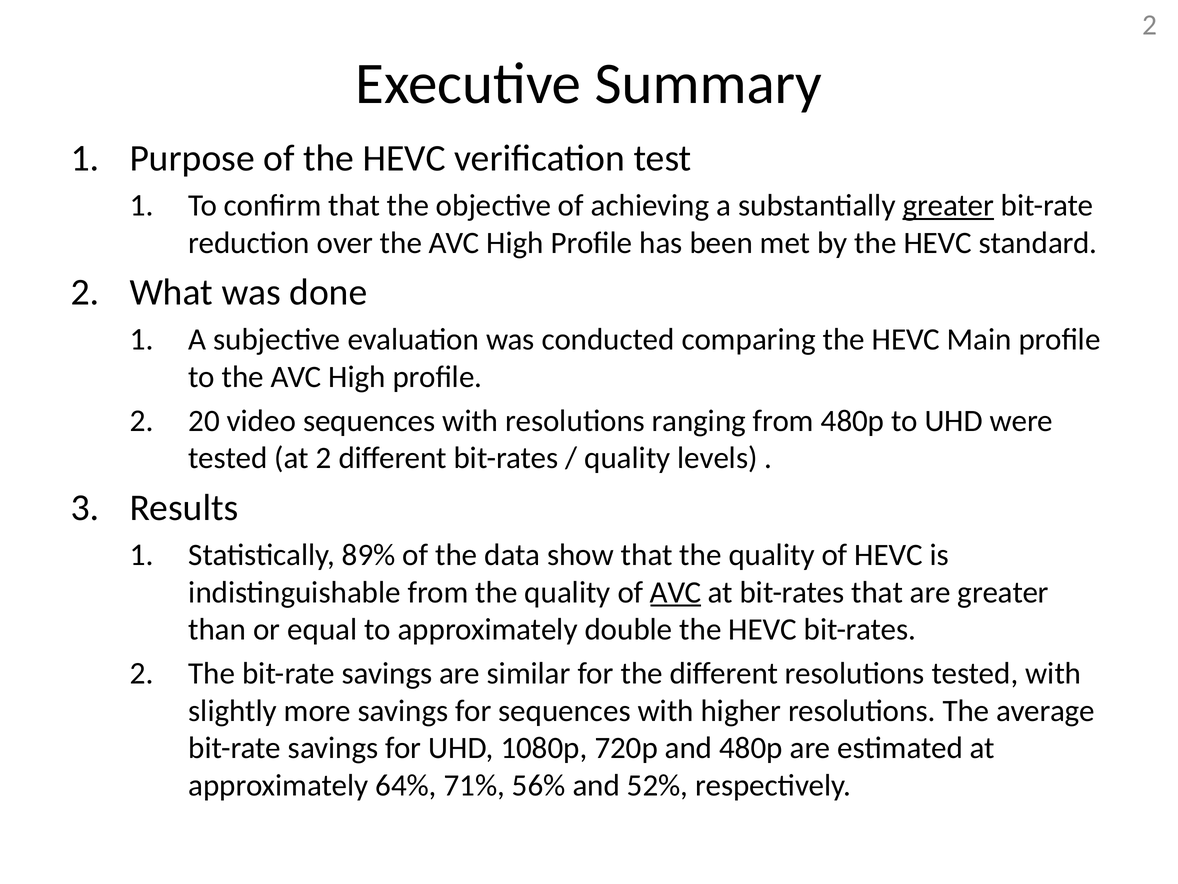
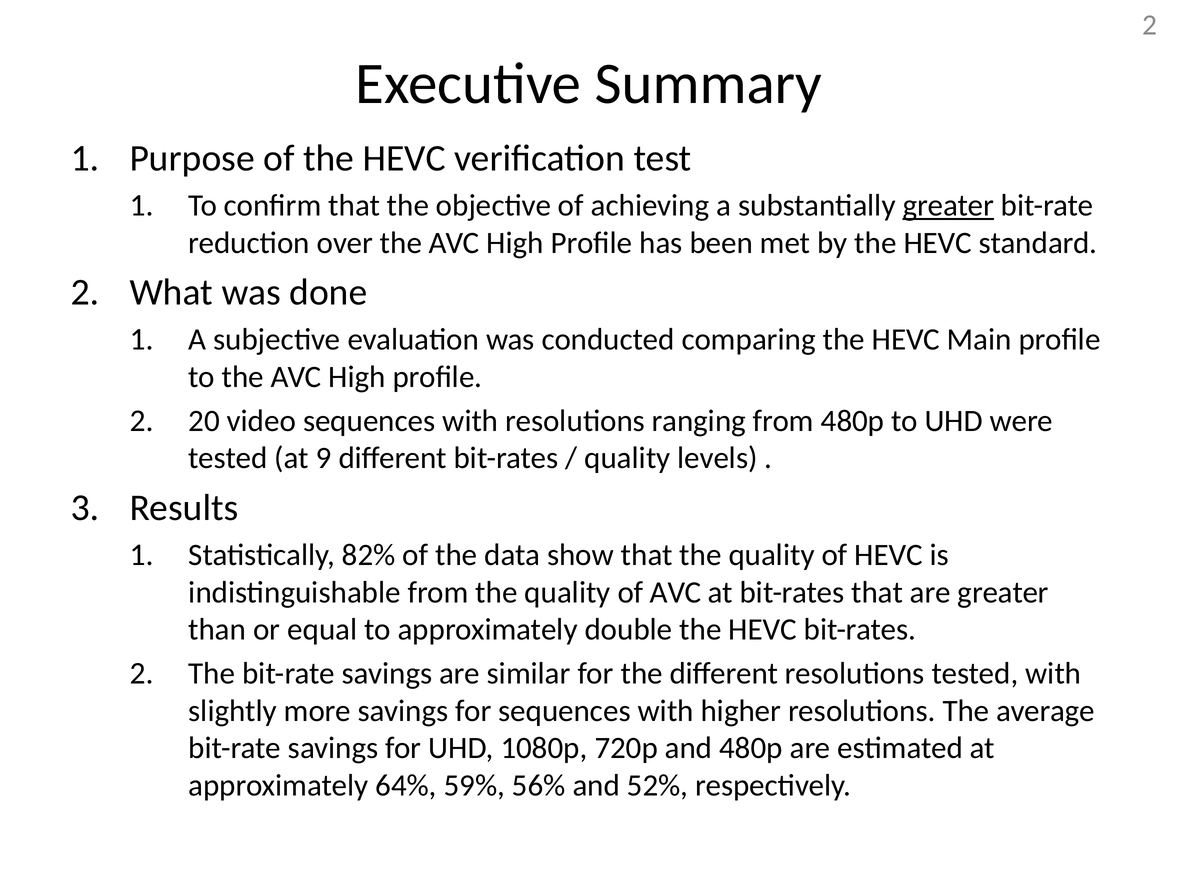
at 2: 2 -> 9
89%: 89% -> 82%
AVC at (676, 592) underline: present -> none
71%: 71% -> 59%
